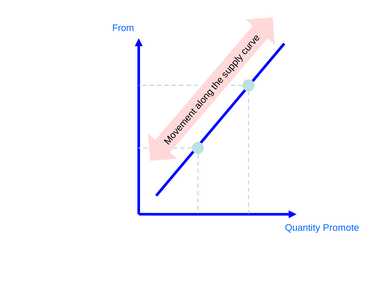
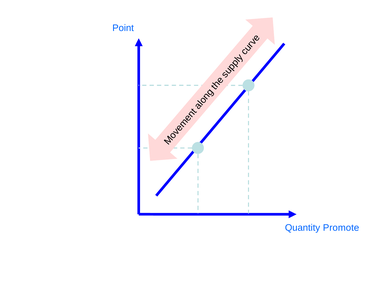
From: From -> Point
